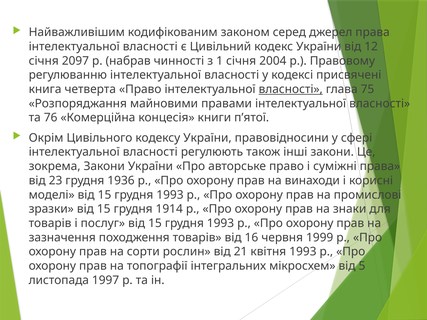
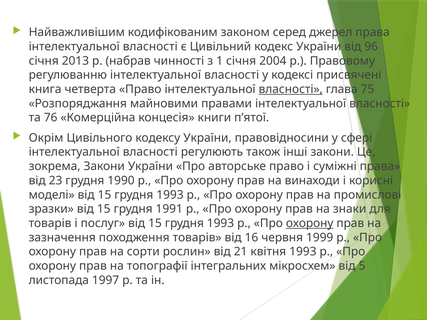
12: 12 -> 96
2097: 2097 -> 2013
1936: 1936 -> 1990
1914: 1914 -> 1991
охорону at (310, 223) underline: none -> present
